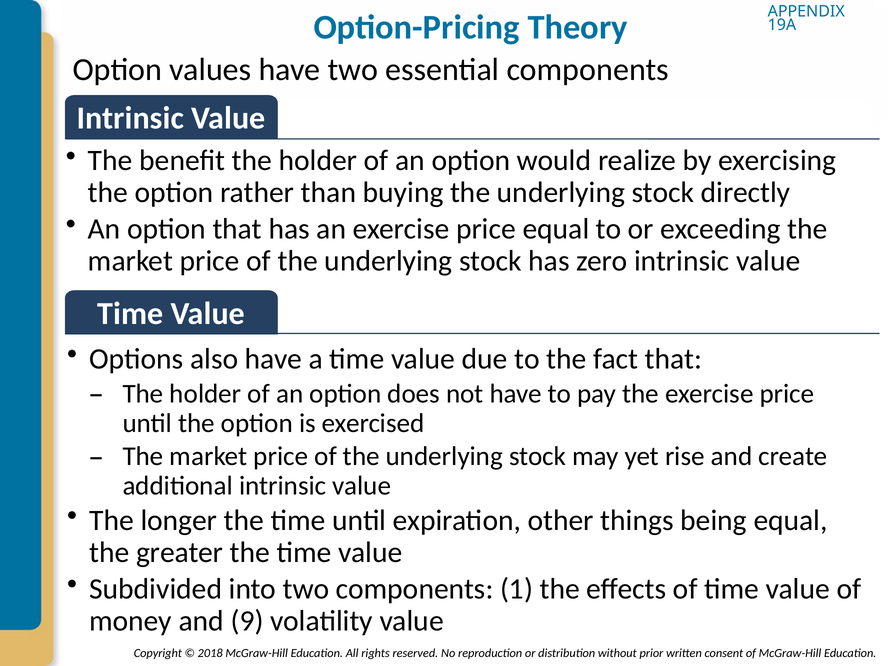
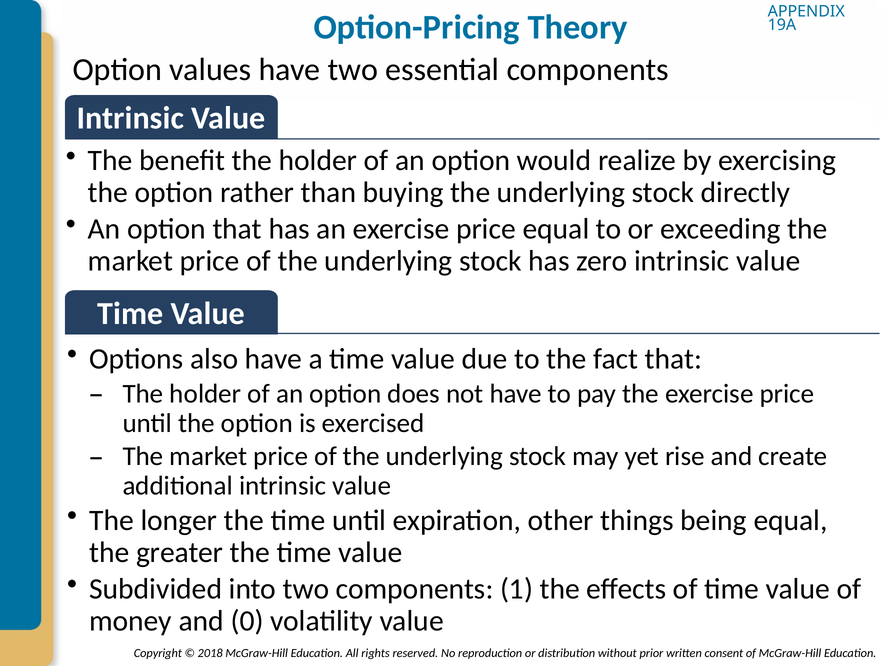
9: 9 -> 0
